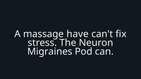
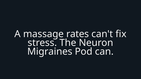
have: have -> rates
